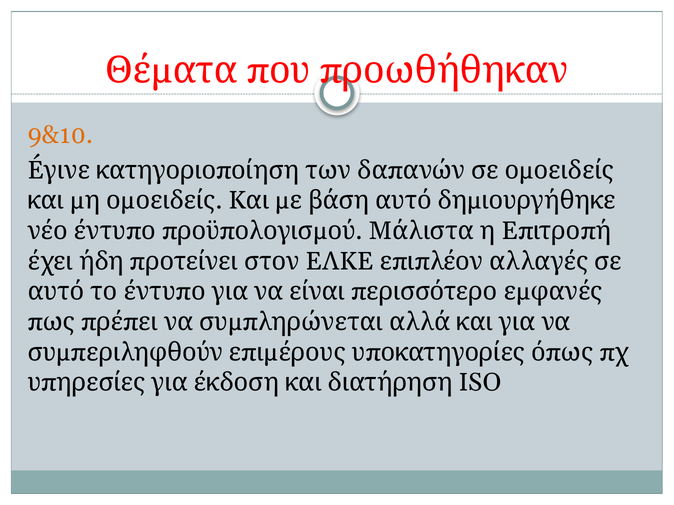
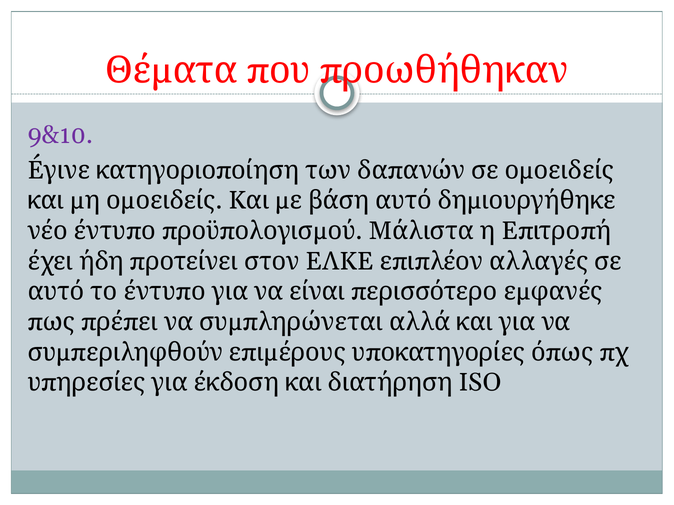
9&10 colour: orange -> purple
